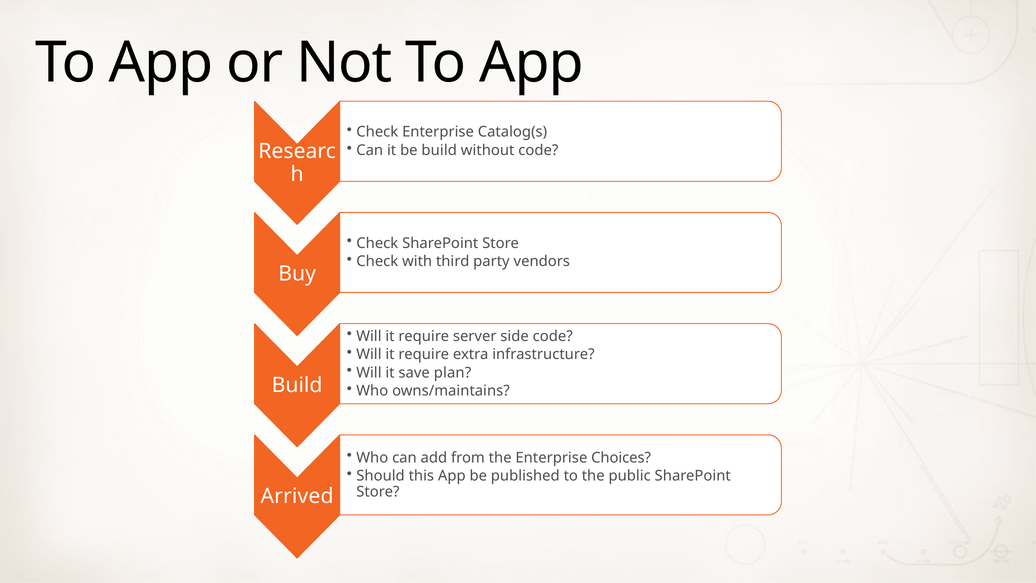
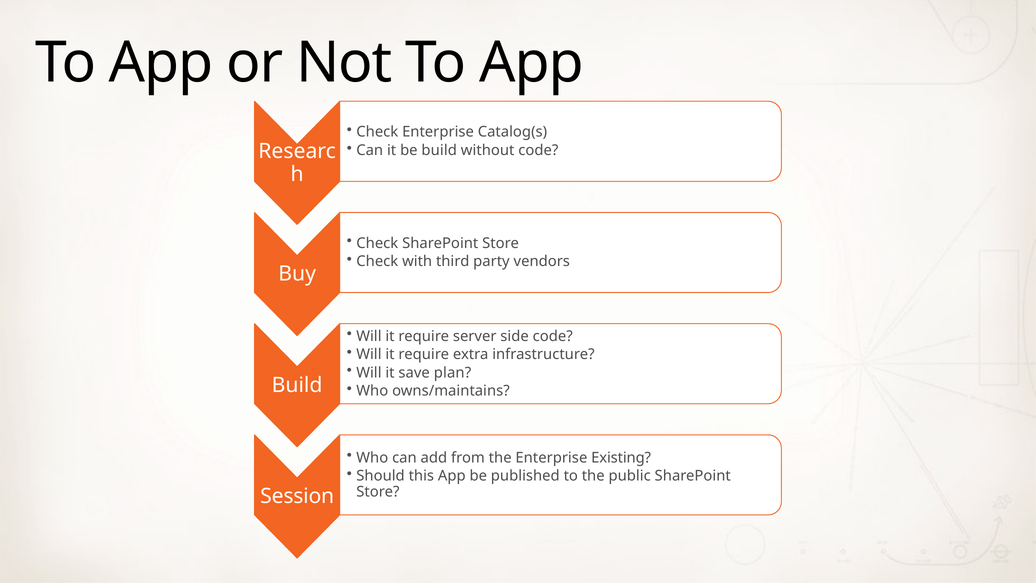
Choices: Choices -> Existing
Arrived: Arrived -> Session
